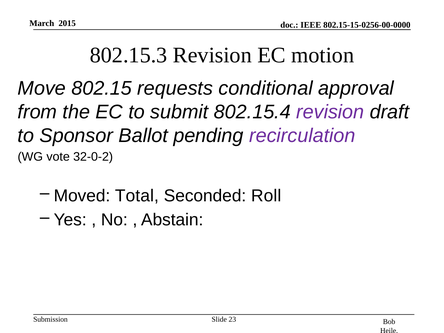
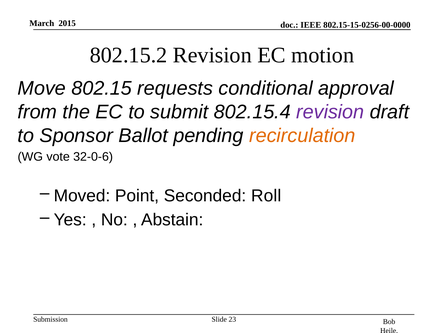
802.15.3: 802.15.3 -> 802.15.2
recirculation colour: purple -> orange
32-0-2: 32-0-2 -> 32-0-6
Total: Total -> Point
